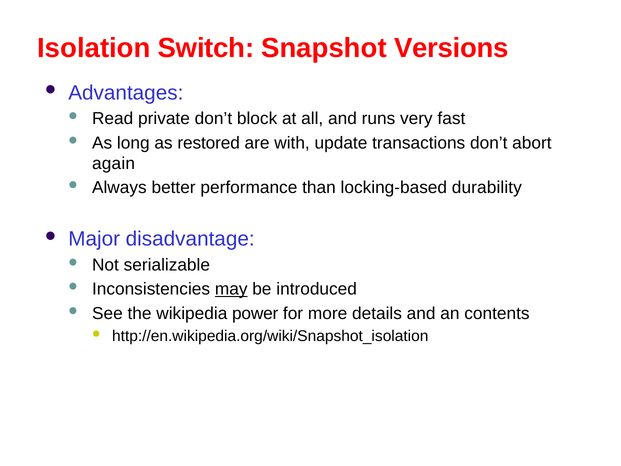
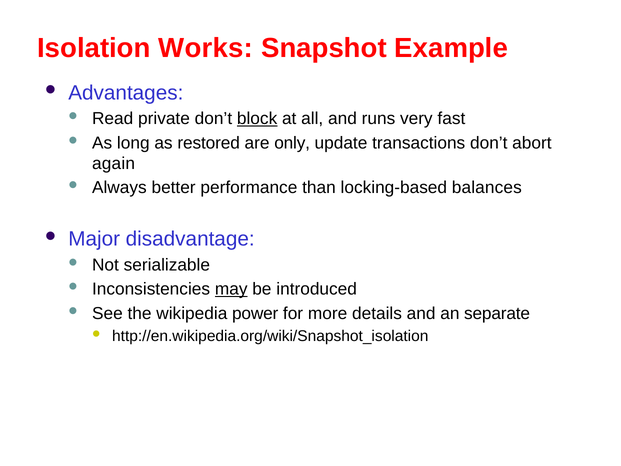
Switch: Switch -> Works
Versions: Versions -> Example
block underline: none -> present
with: with -> only
durability: durability -> balances
contents: contents -> separate
